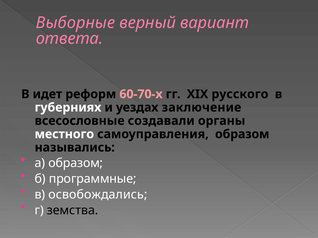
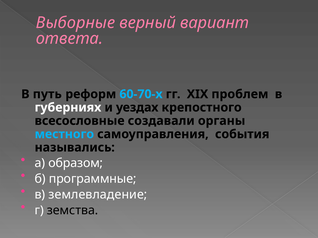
идет: идет -> путь
60-70-х colour: pink -> light blue
русского: русского -> проблем
заключение: заключение -> крепостного
местного colour: white -> light blue
самоуправления образом: образом -> события
освобождались: освобождались -> землевладение
